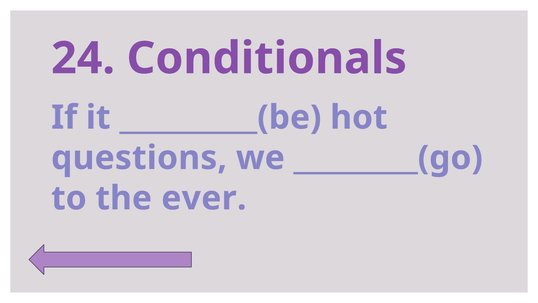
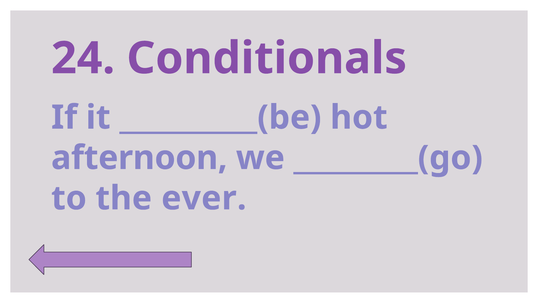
questions: questions -> afternoon
